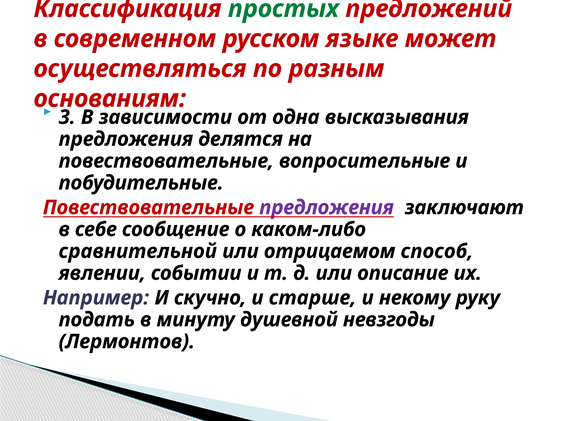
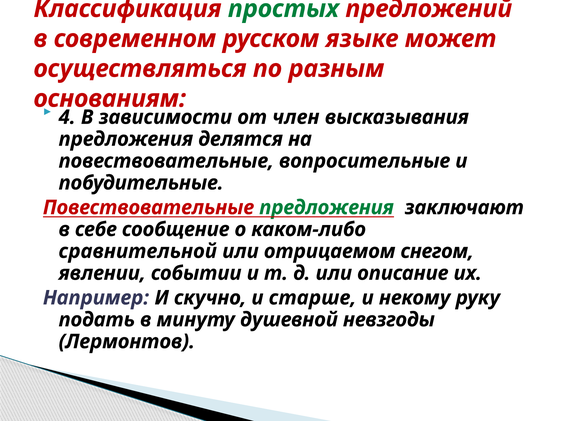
3: 3 -> 4
одна: одна -> член
предложения at (327, 207) colour: purple -> green
способ: способ -> снегом
